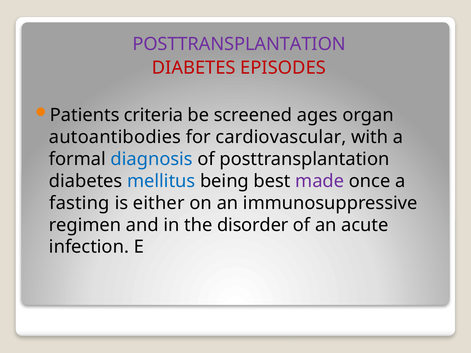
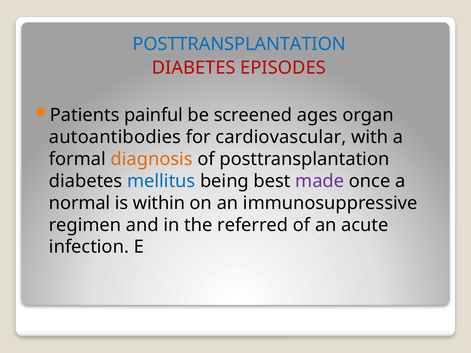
POSTTRANSPLANTATION at (239, 44) colour: purple -> blue
criteria: criteria -> painful
diagnosis colour: blue -> orange
fasting: fasting -> normal
either: either -> within
disorder: disorder -> referred
